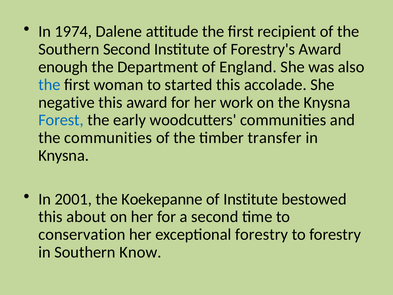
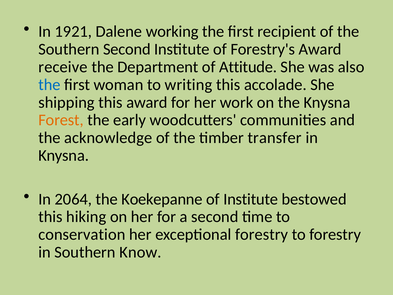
1974: 1974 -> 1921
attitude: attitude -> working
enough: enough -> receive
England: England -> Attitude
started: started -> writing
negative: negative -> shipping
Forest colour: blue -> orange
the communities: communities -> acknowledge
2001: 2001 -> 2064
about: about -> hiking
